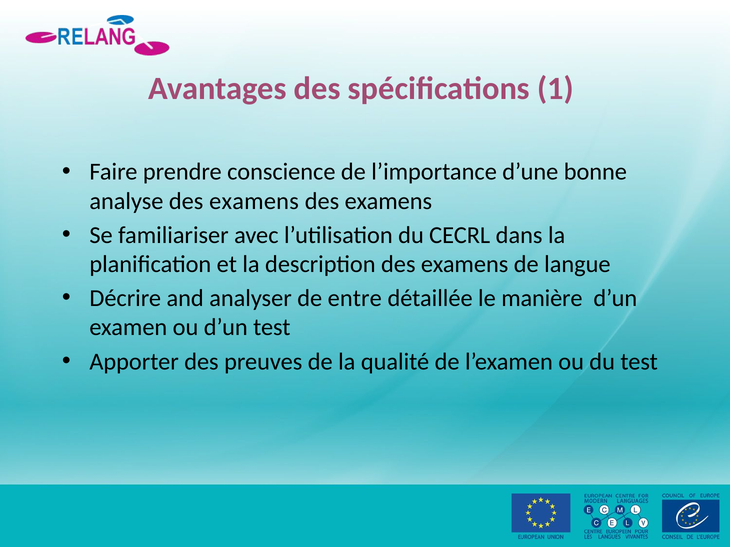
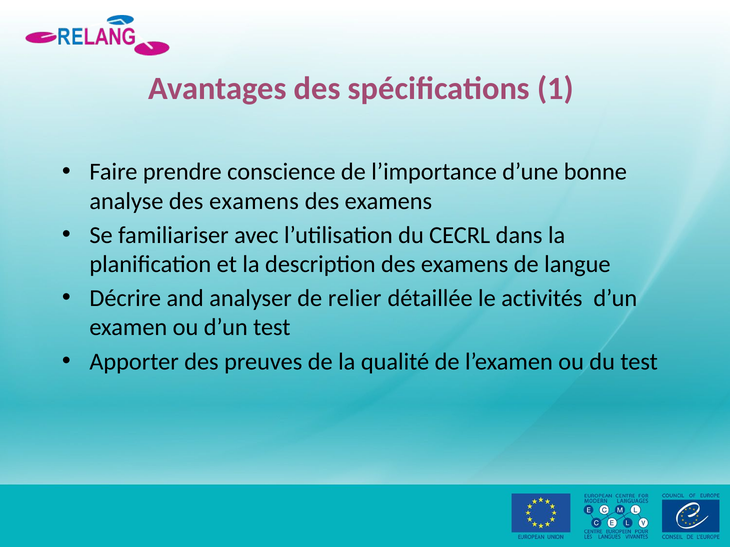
entre: entre -> relier
manière: manière -> activités
